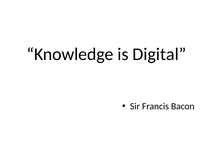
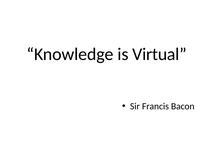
Digital: Digital -> Virtual
